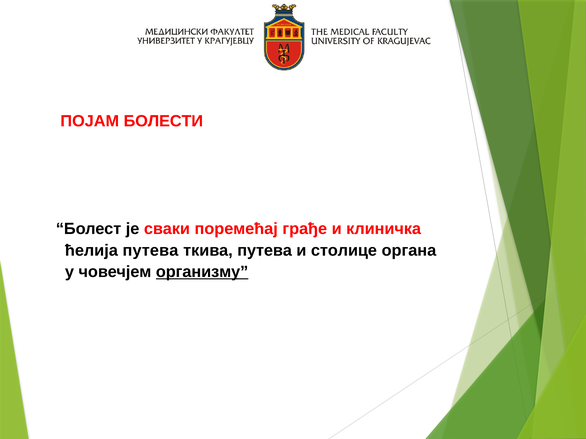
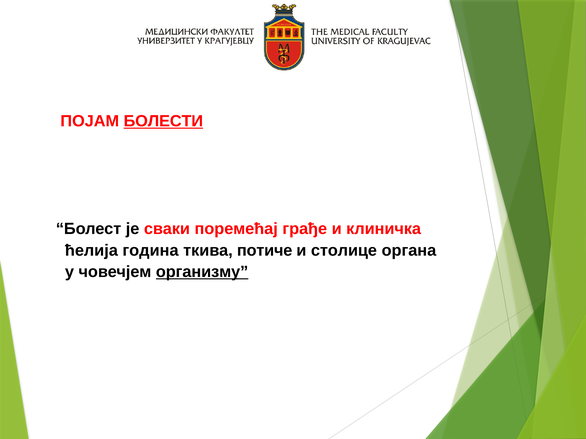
БОЛЕСТИ underline: none -> present
ћелија путева: путева -> година
ткива путева: путева -> потиче
